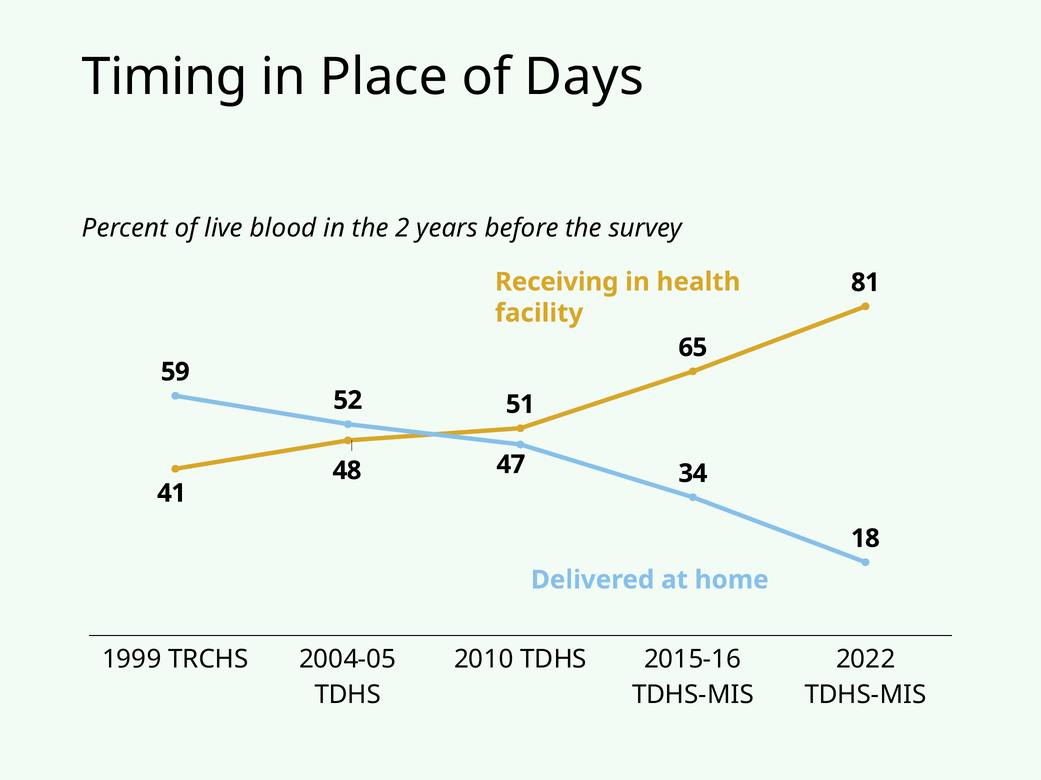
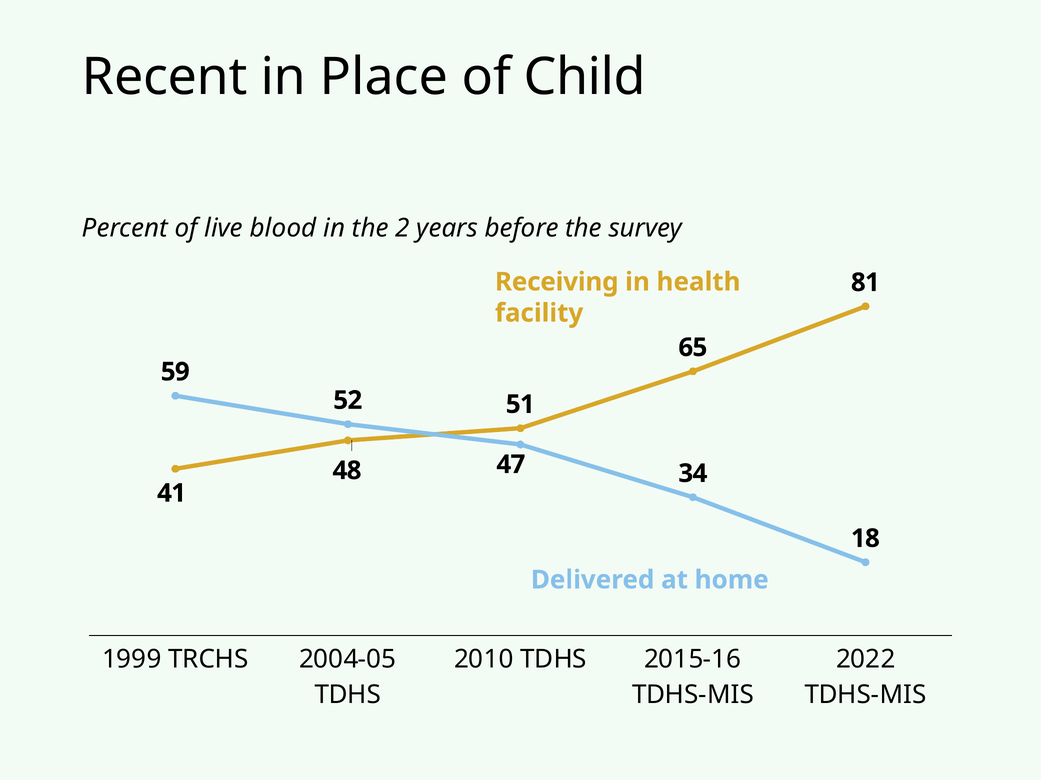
Timing: Timing -> Recent
Days: Days -> Child
